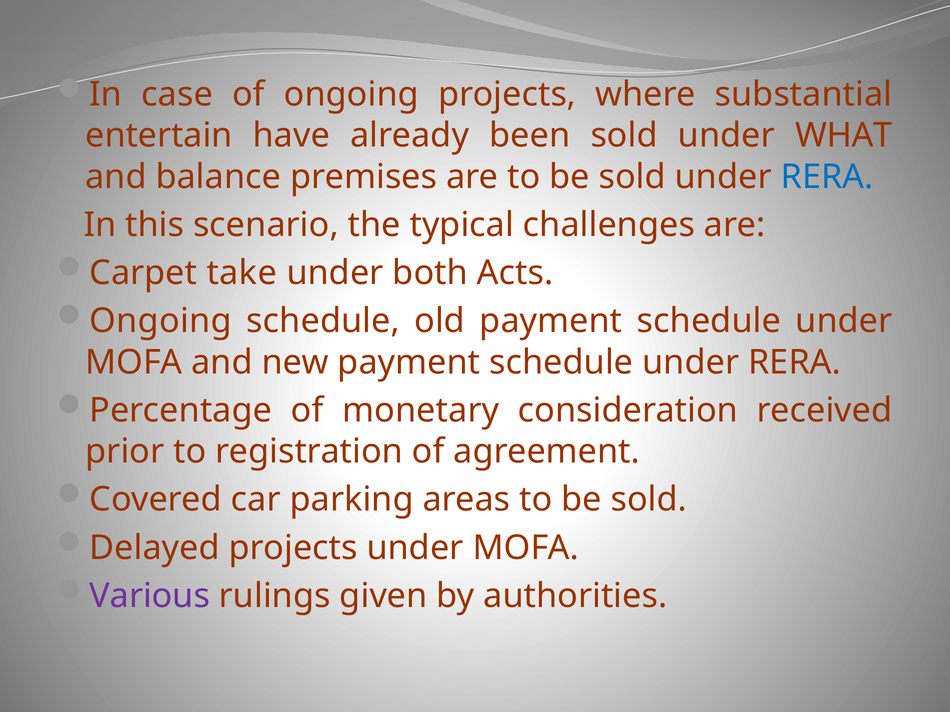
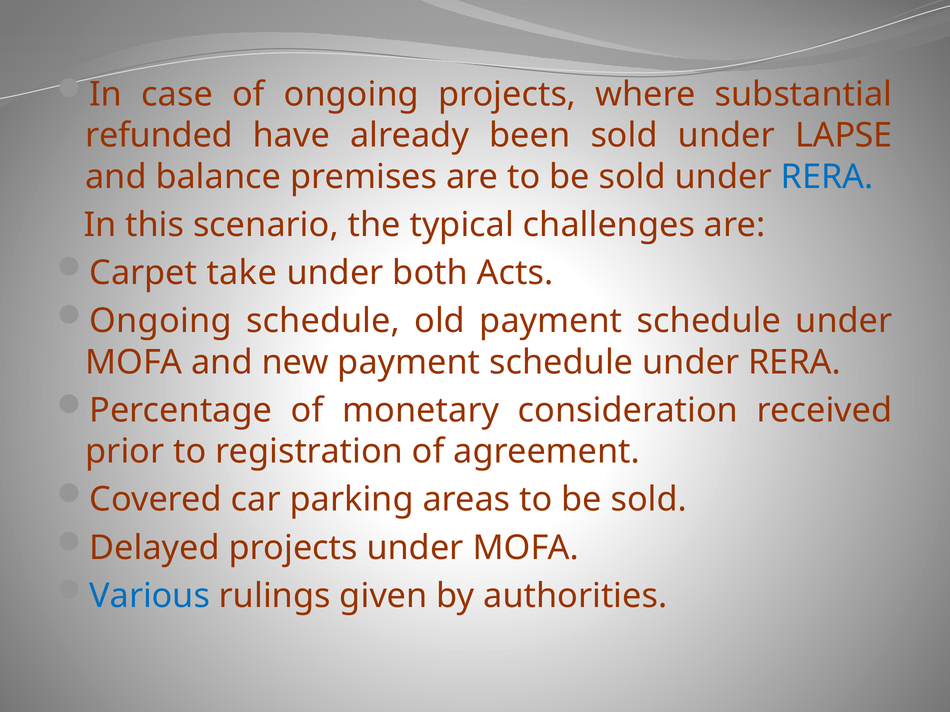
entertain: entertain -> refunded
WHAT: WHAT -> LAPSE
Various colour: purple -> blue
